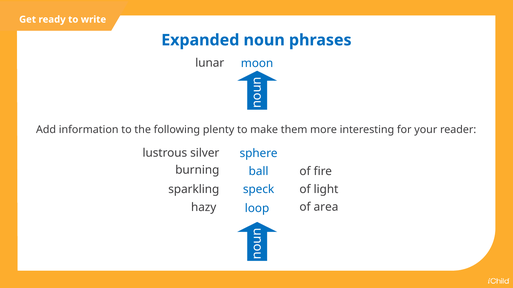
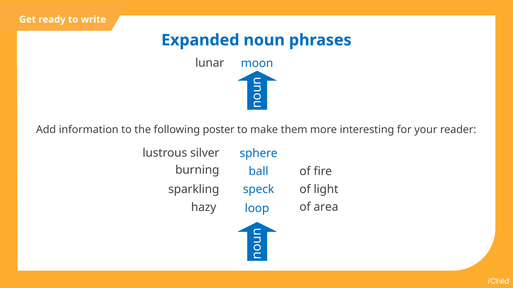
plenty: plenty -> poster
